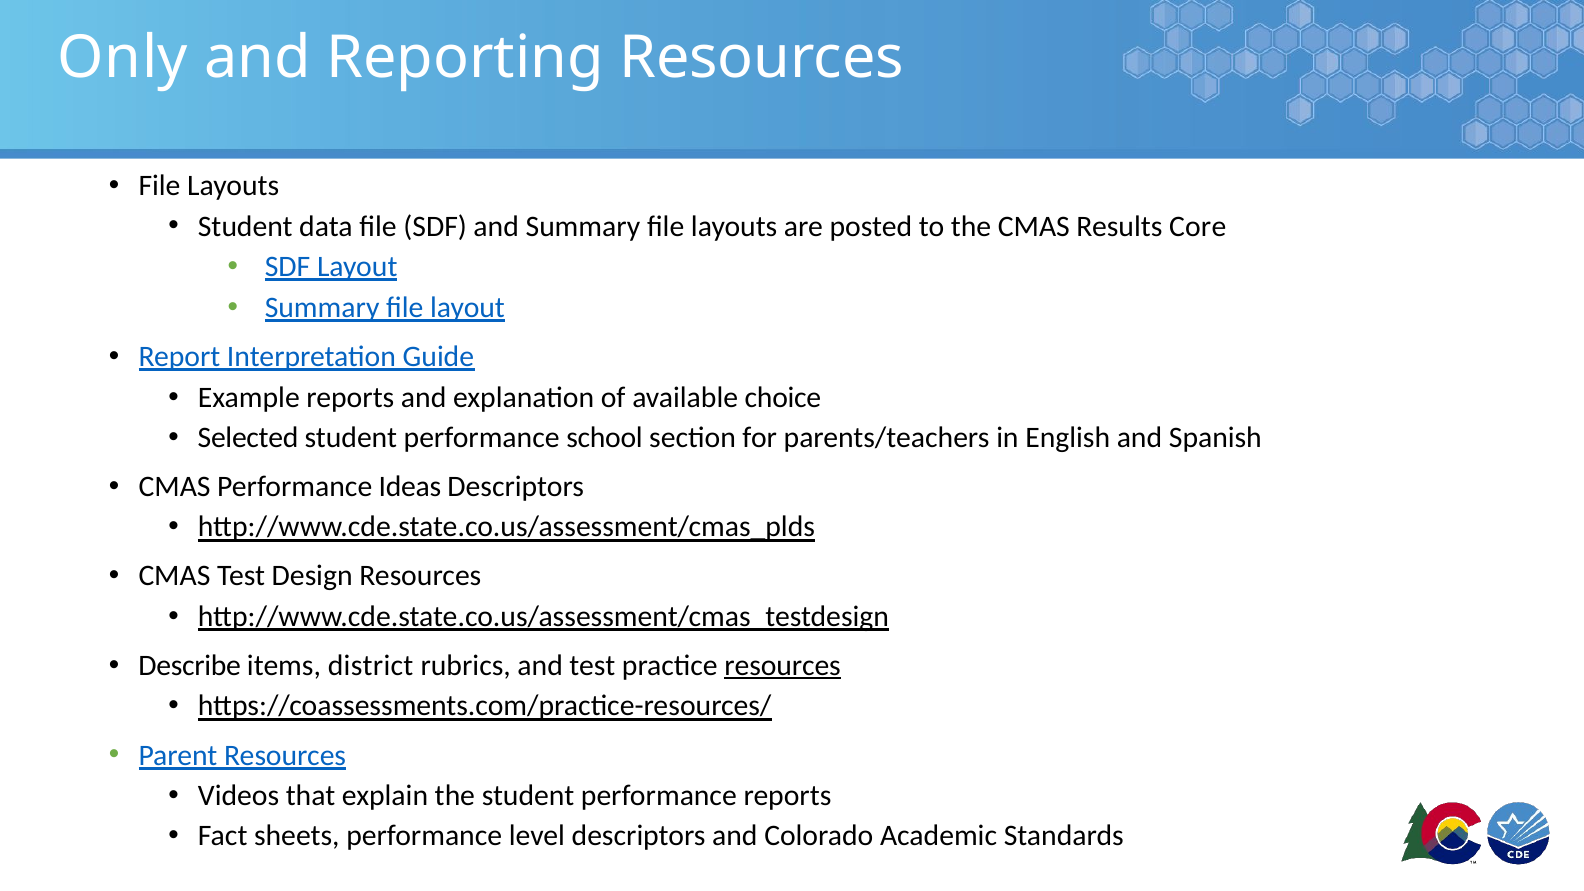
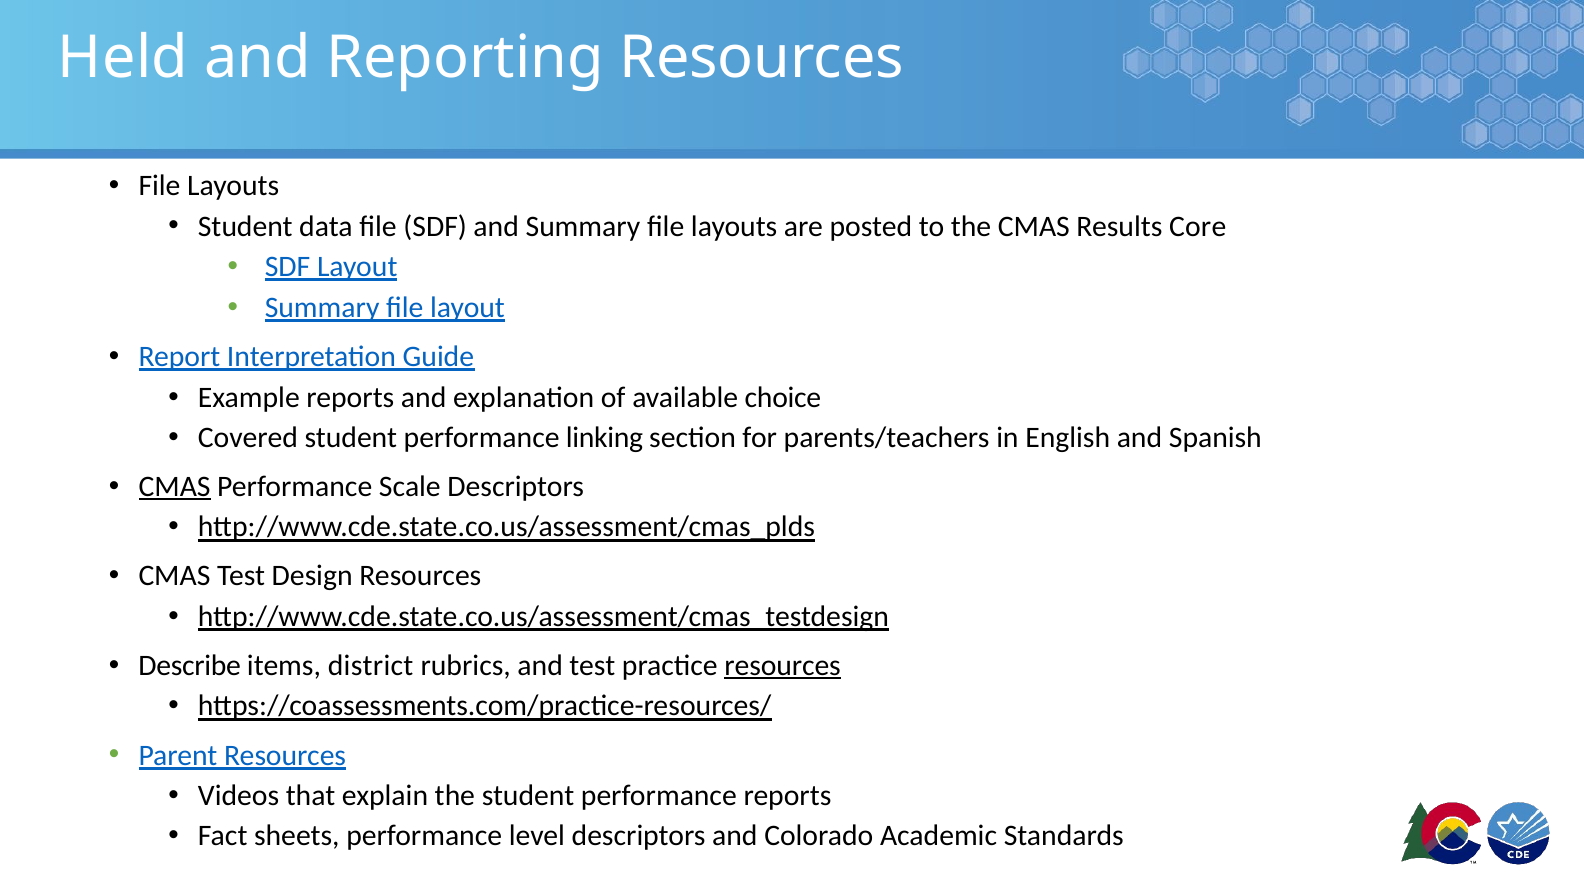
Only: Only -> Held
Selected: Selected -> Covered
school: school -> linking
CMAS at (175, 486) underline: none -> present
Ideas: Ideas -> Scale
